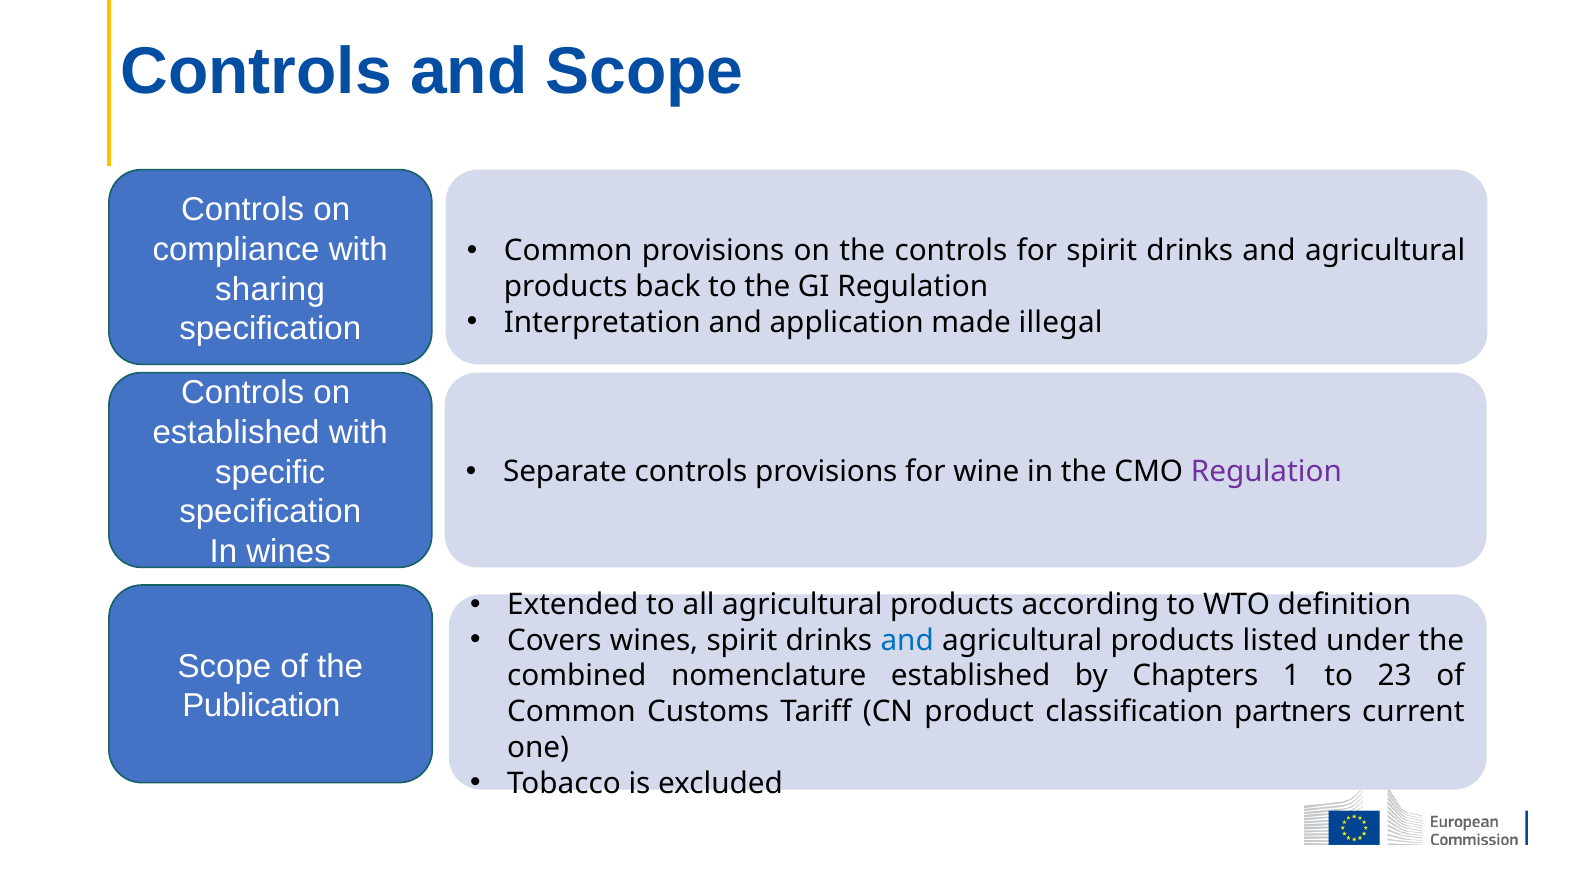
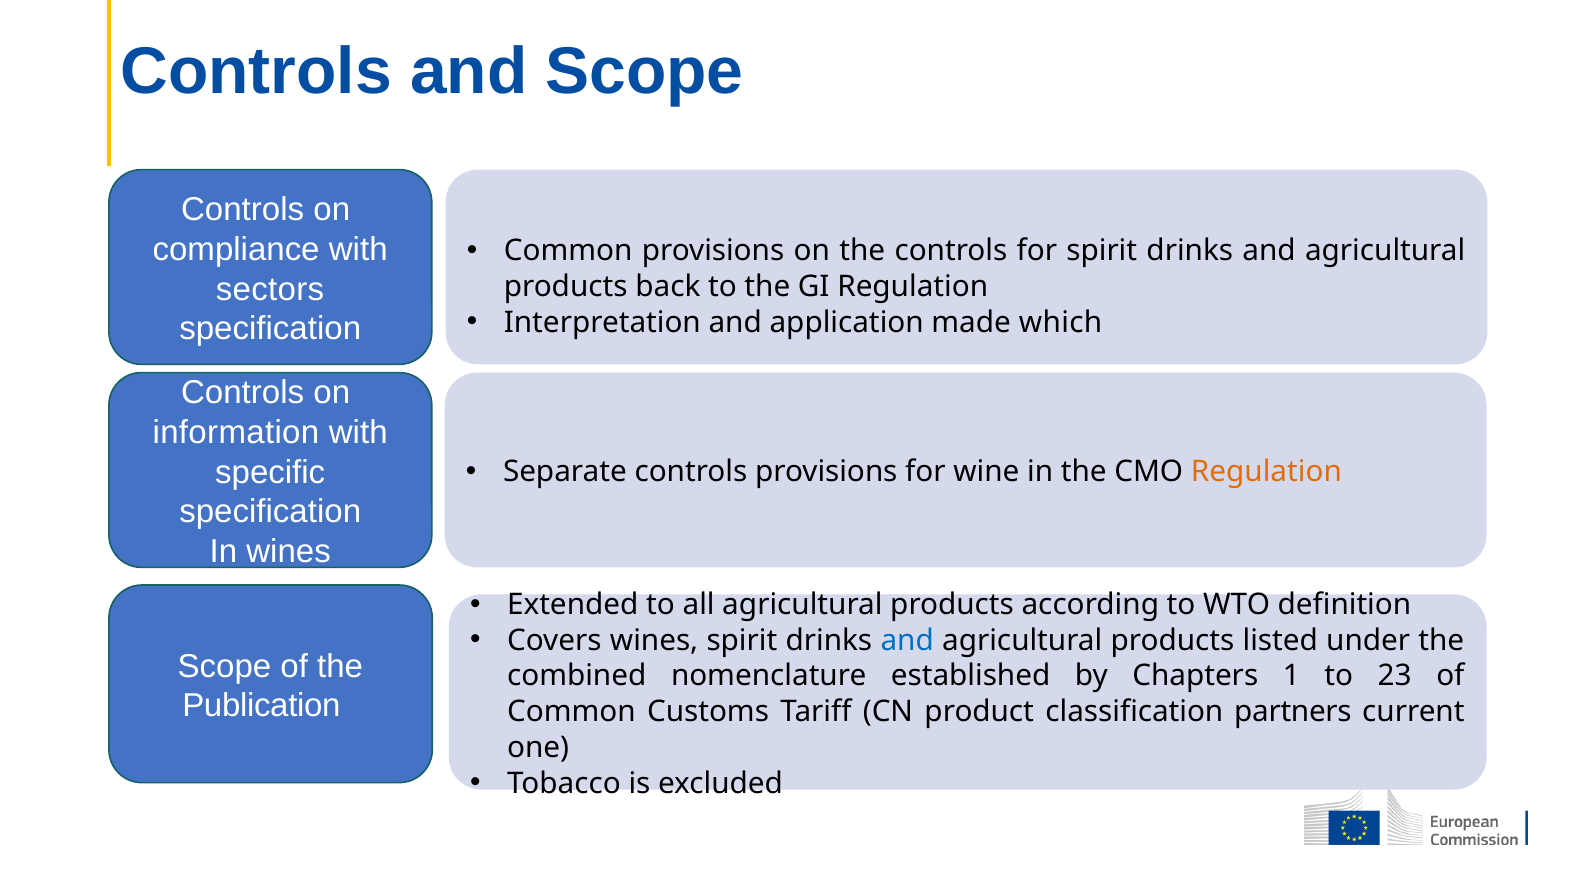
sharing: sharing -> sectors
illegal: illegal -> which
established at (236, 432): established -> information
Regulation at (1266, 472) colour: purple -> orange
